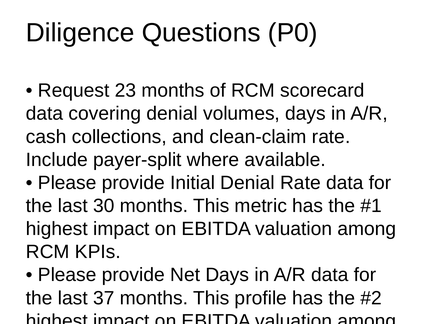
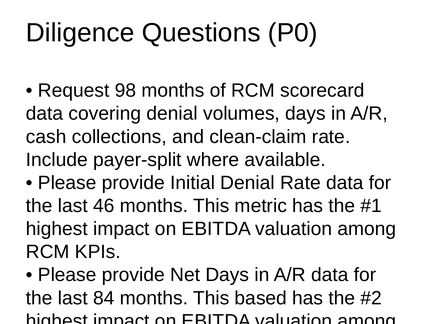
23: 23 -> 98
30: 30 -> 46
37: 37 -> 84
profile: profile -> based
